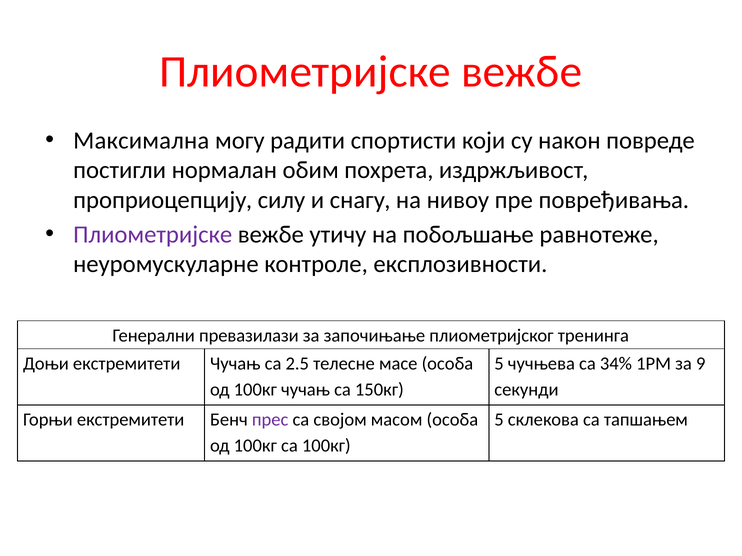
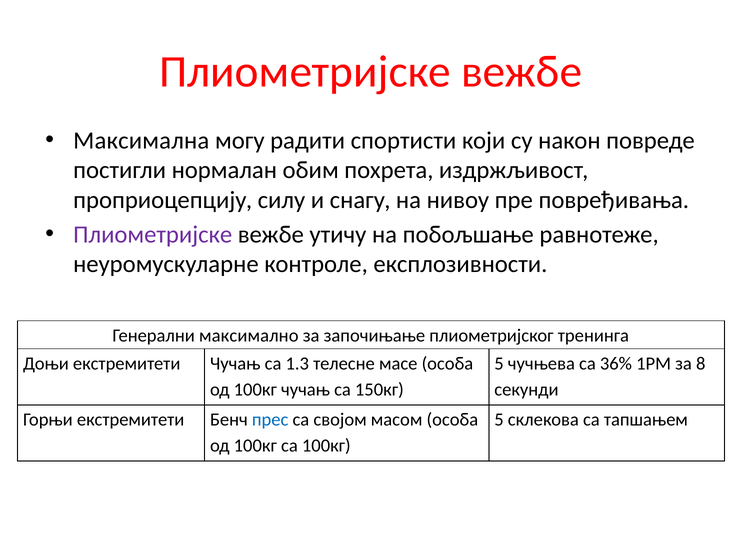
превазилази: превазилази -> максимално
2.5: 2.5 -> 1.3
34%: 34% -> 36%
9: 9 -> 8
прес colour: purple -> blue
